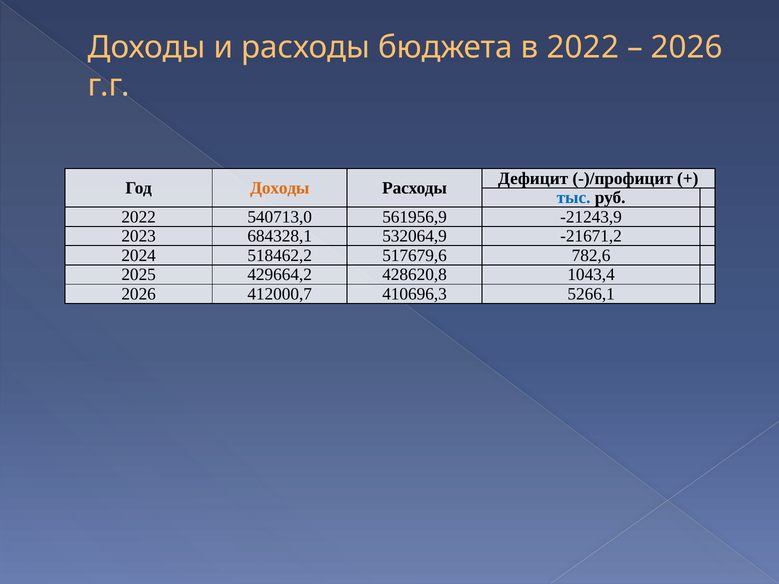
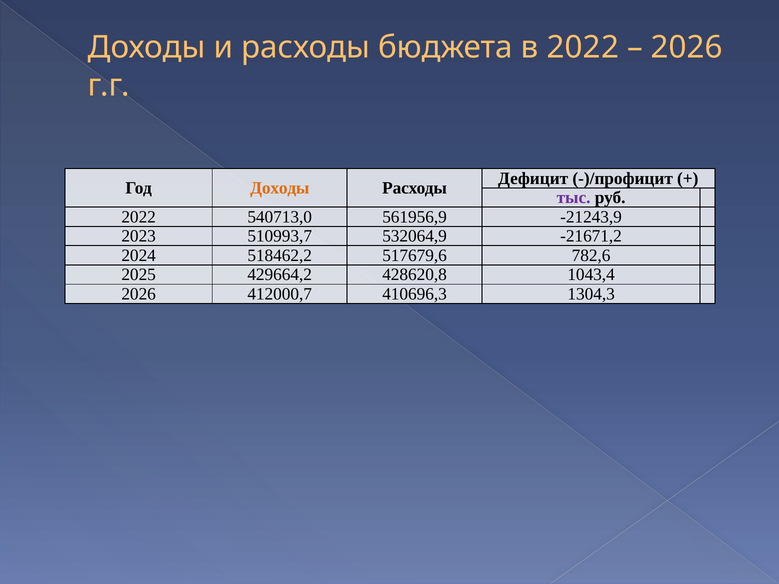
тыс colour: blue -> purple
684328,1: 684328,1 -> 510993,7
5266,1: 5266,1 -> 1304,3
